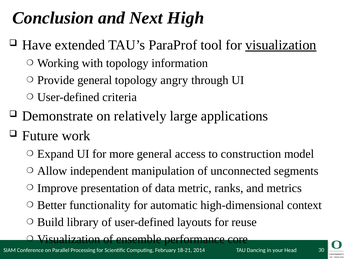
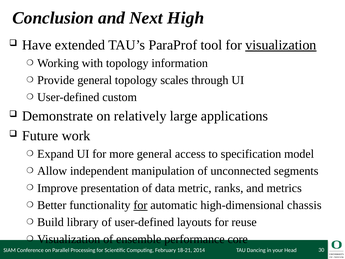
angry: angry -> scales
criteria: criteria -> custom
construction: construction -> specification
for at (140, 205) underline: none -> present
context: context -> chassis
